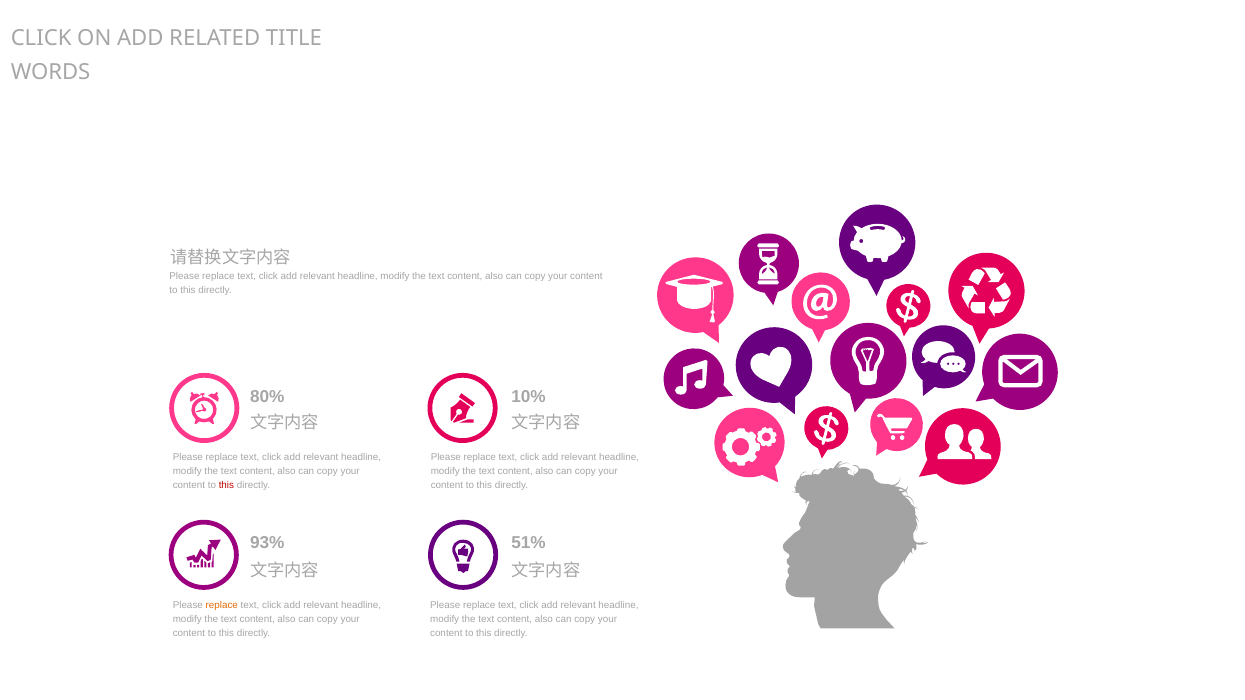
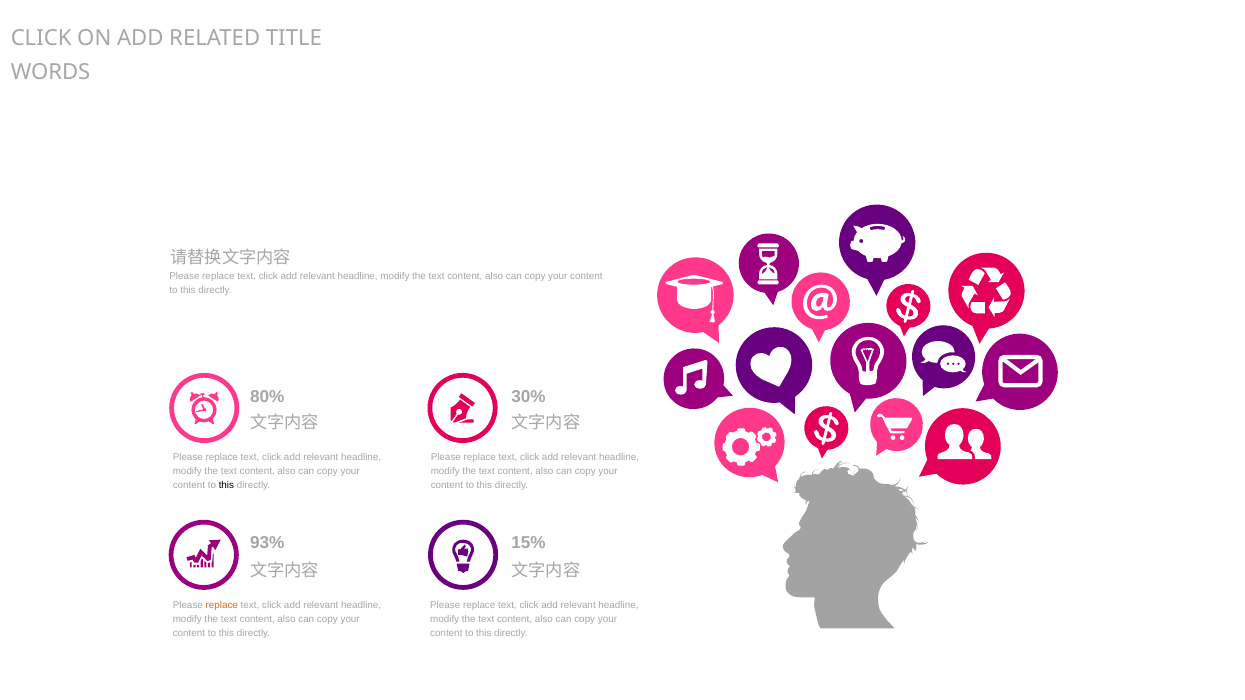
10%: 10% -> 30%
this at (226, 486) colour: red -> black
51%: 51% -> 15%
